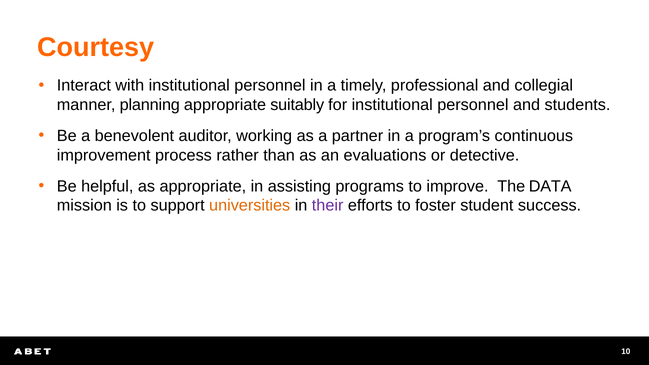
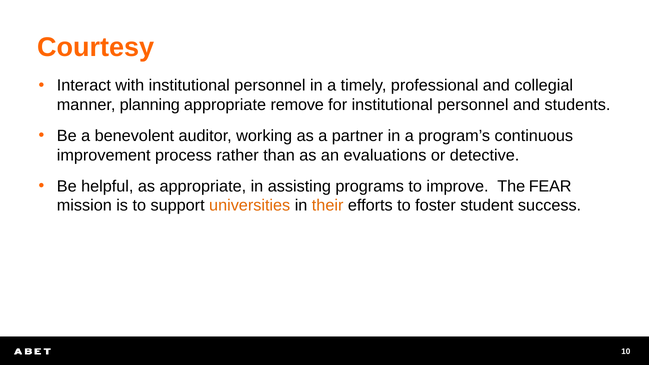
suitably: suitably -> remove
DATA: DATA -> FEAR
their colour: purple -> orange
